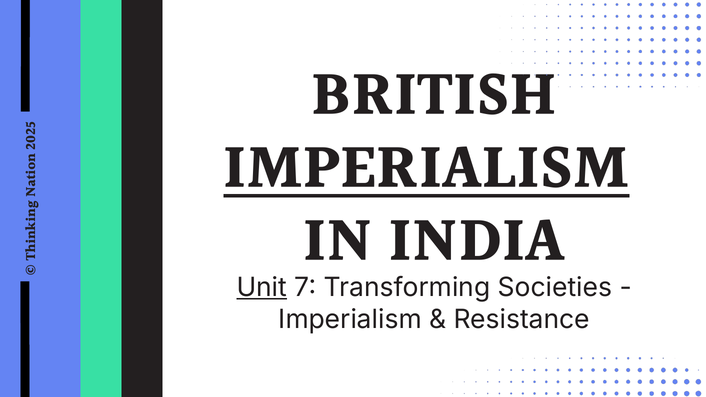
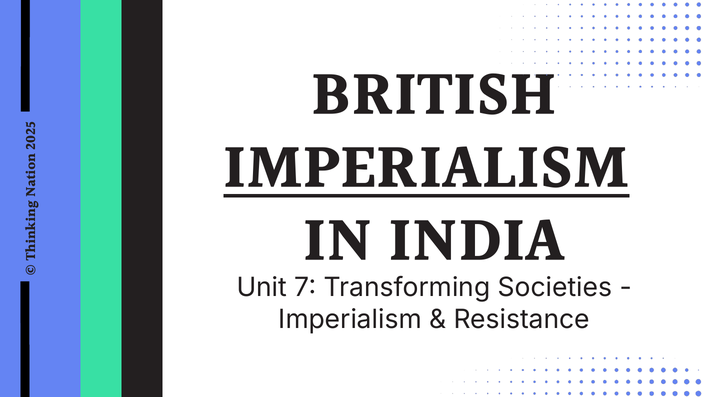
Unit underline: present -> none
